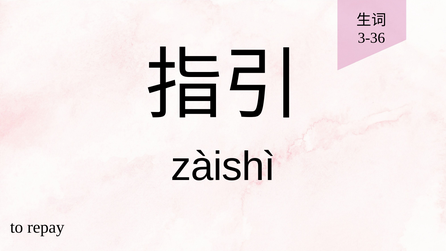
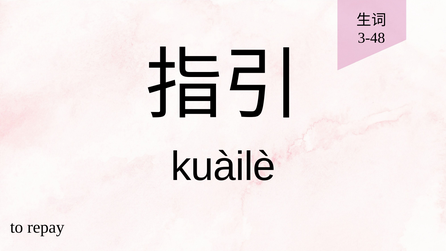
3-36: 3-36 -> 3-48
zàishì: zàishì -> kuàilè
